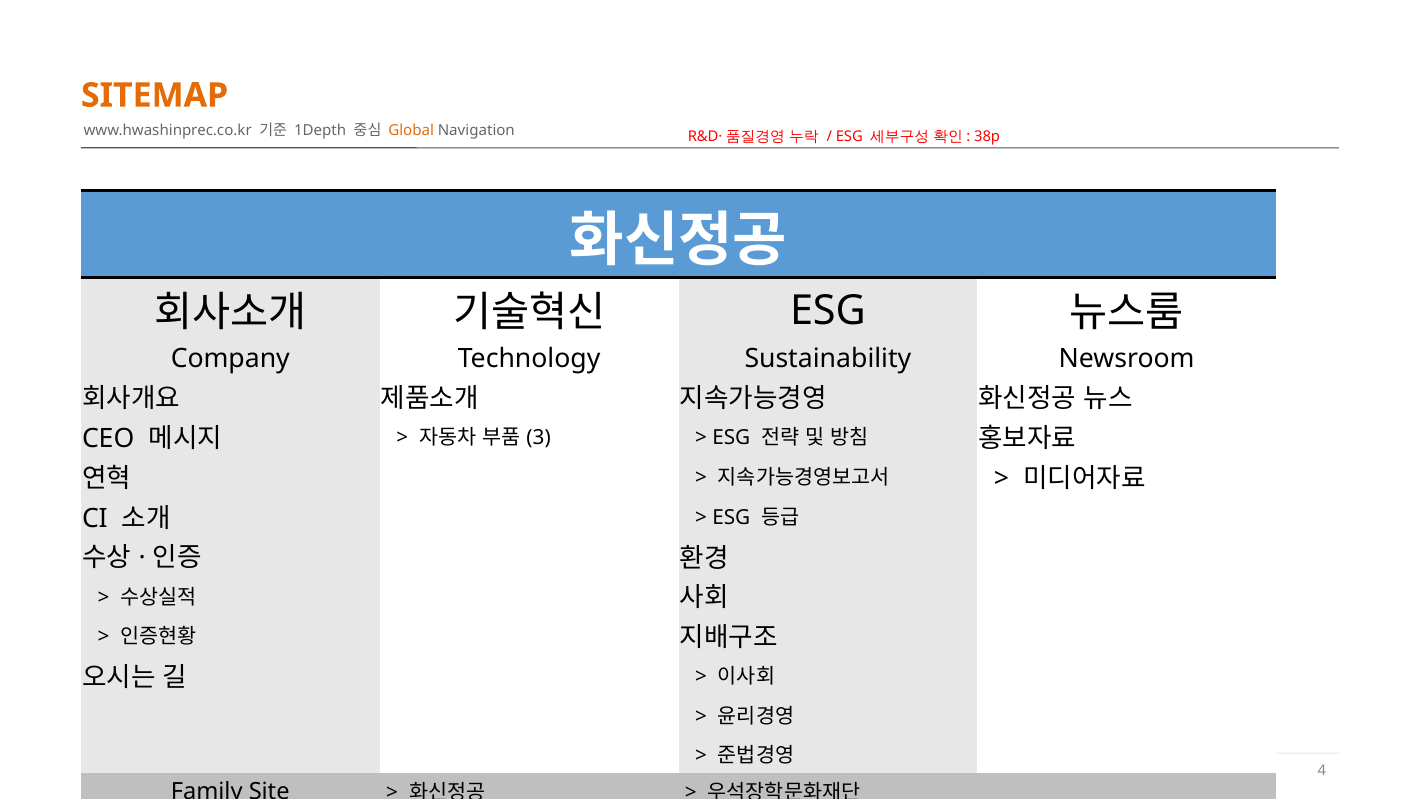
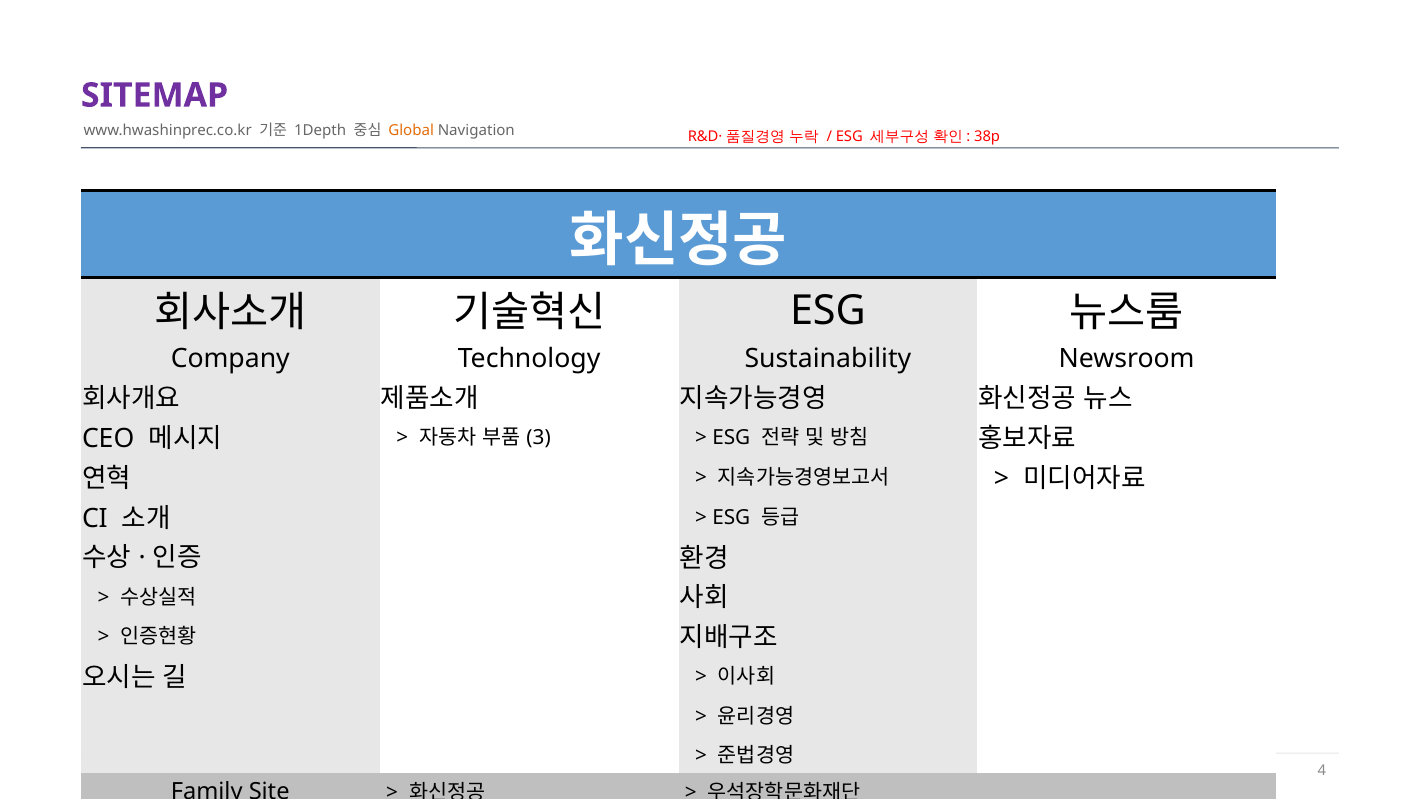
SITEMAP colour: orange -> purple
